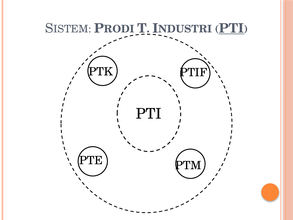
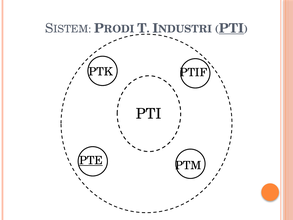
PTE underline: none -> present
